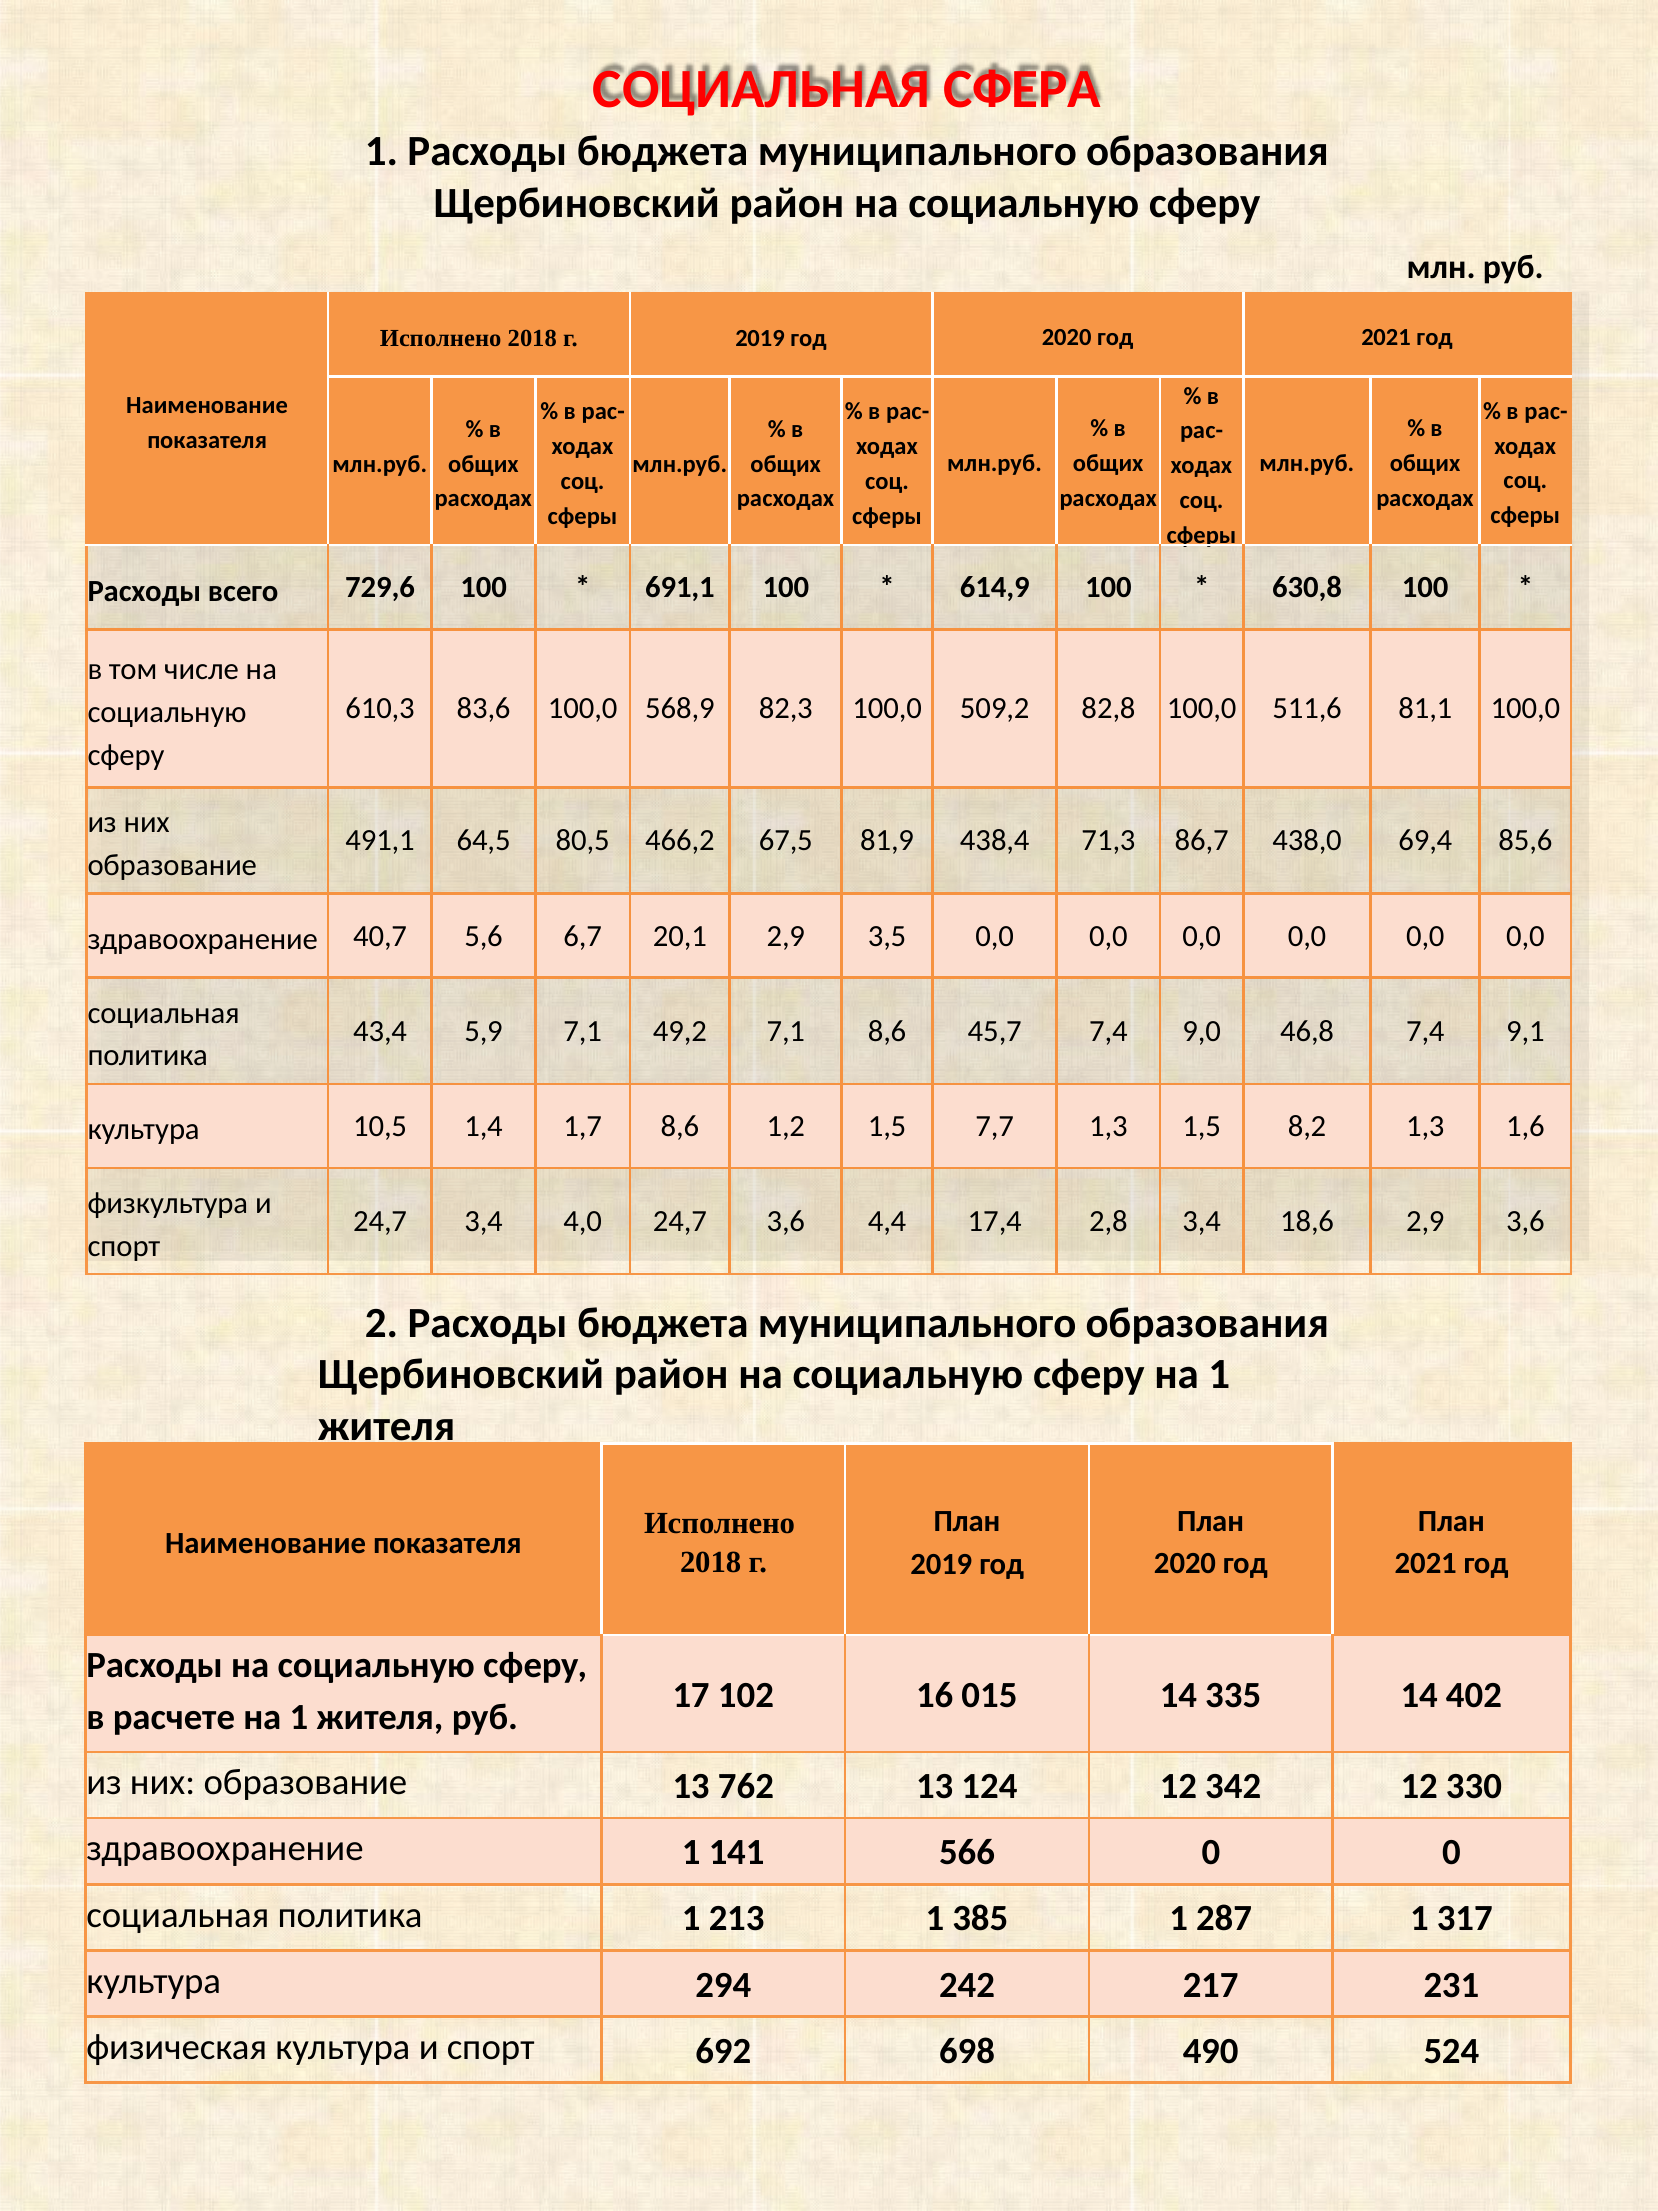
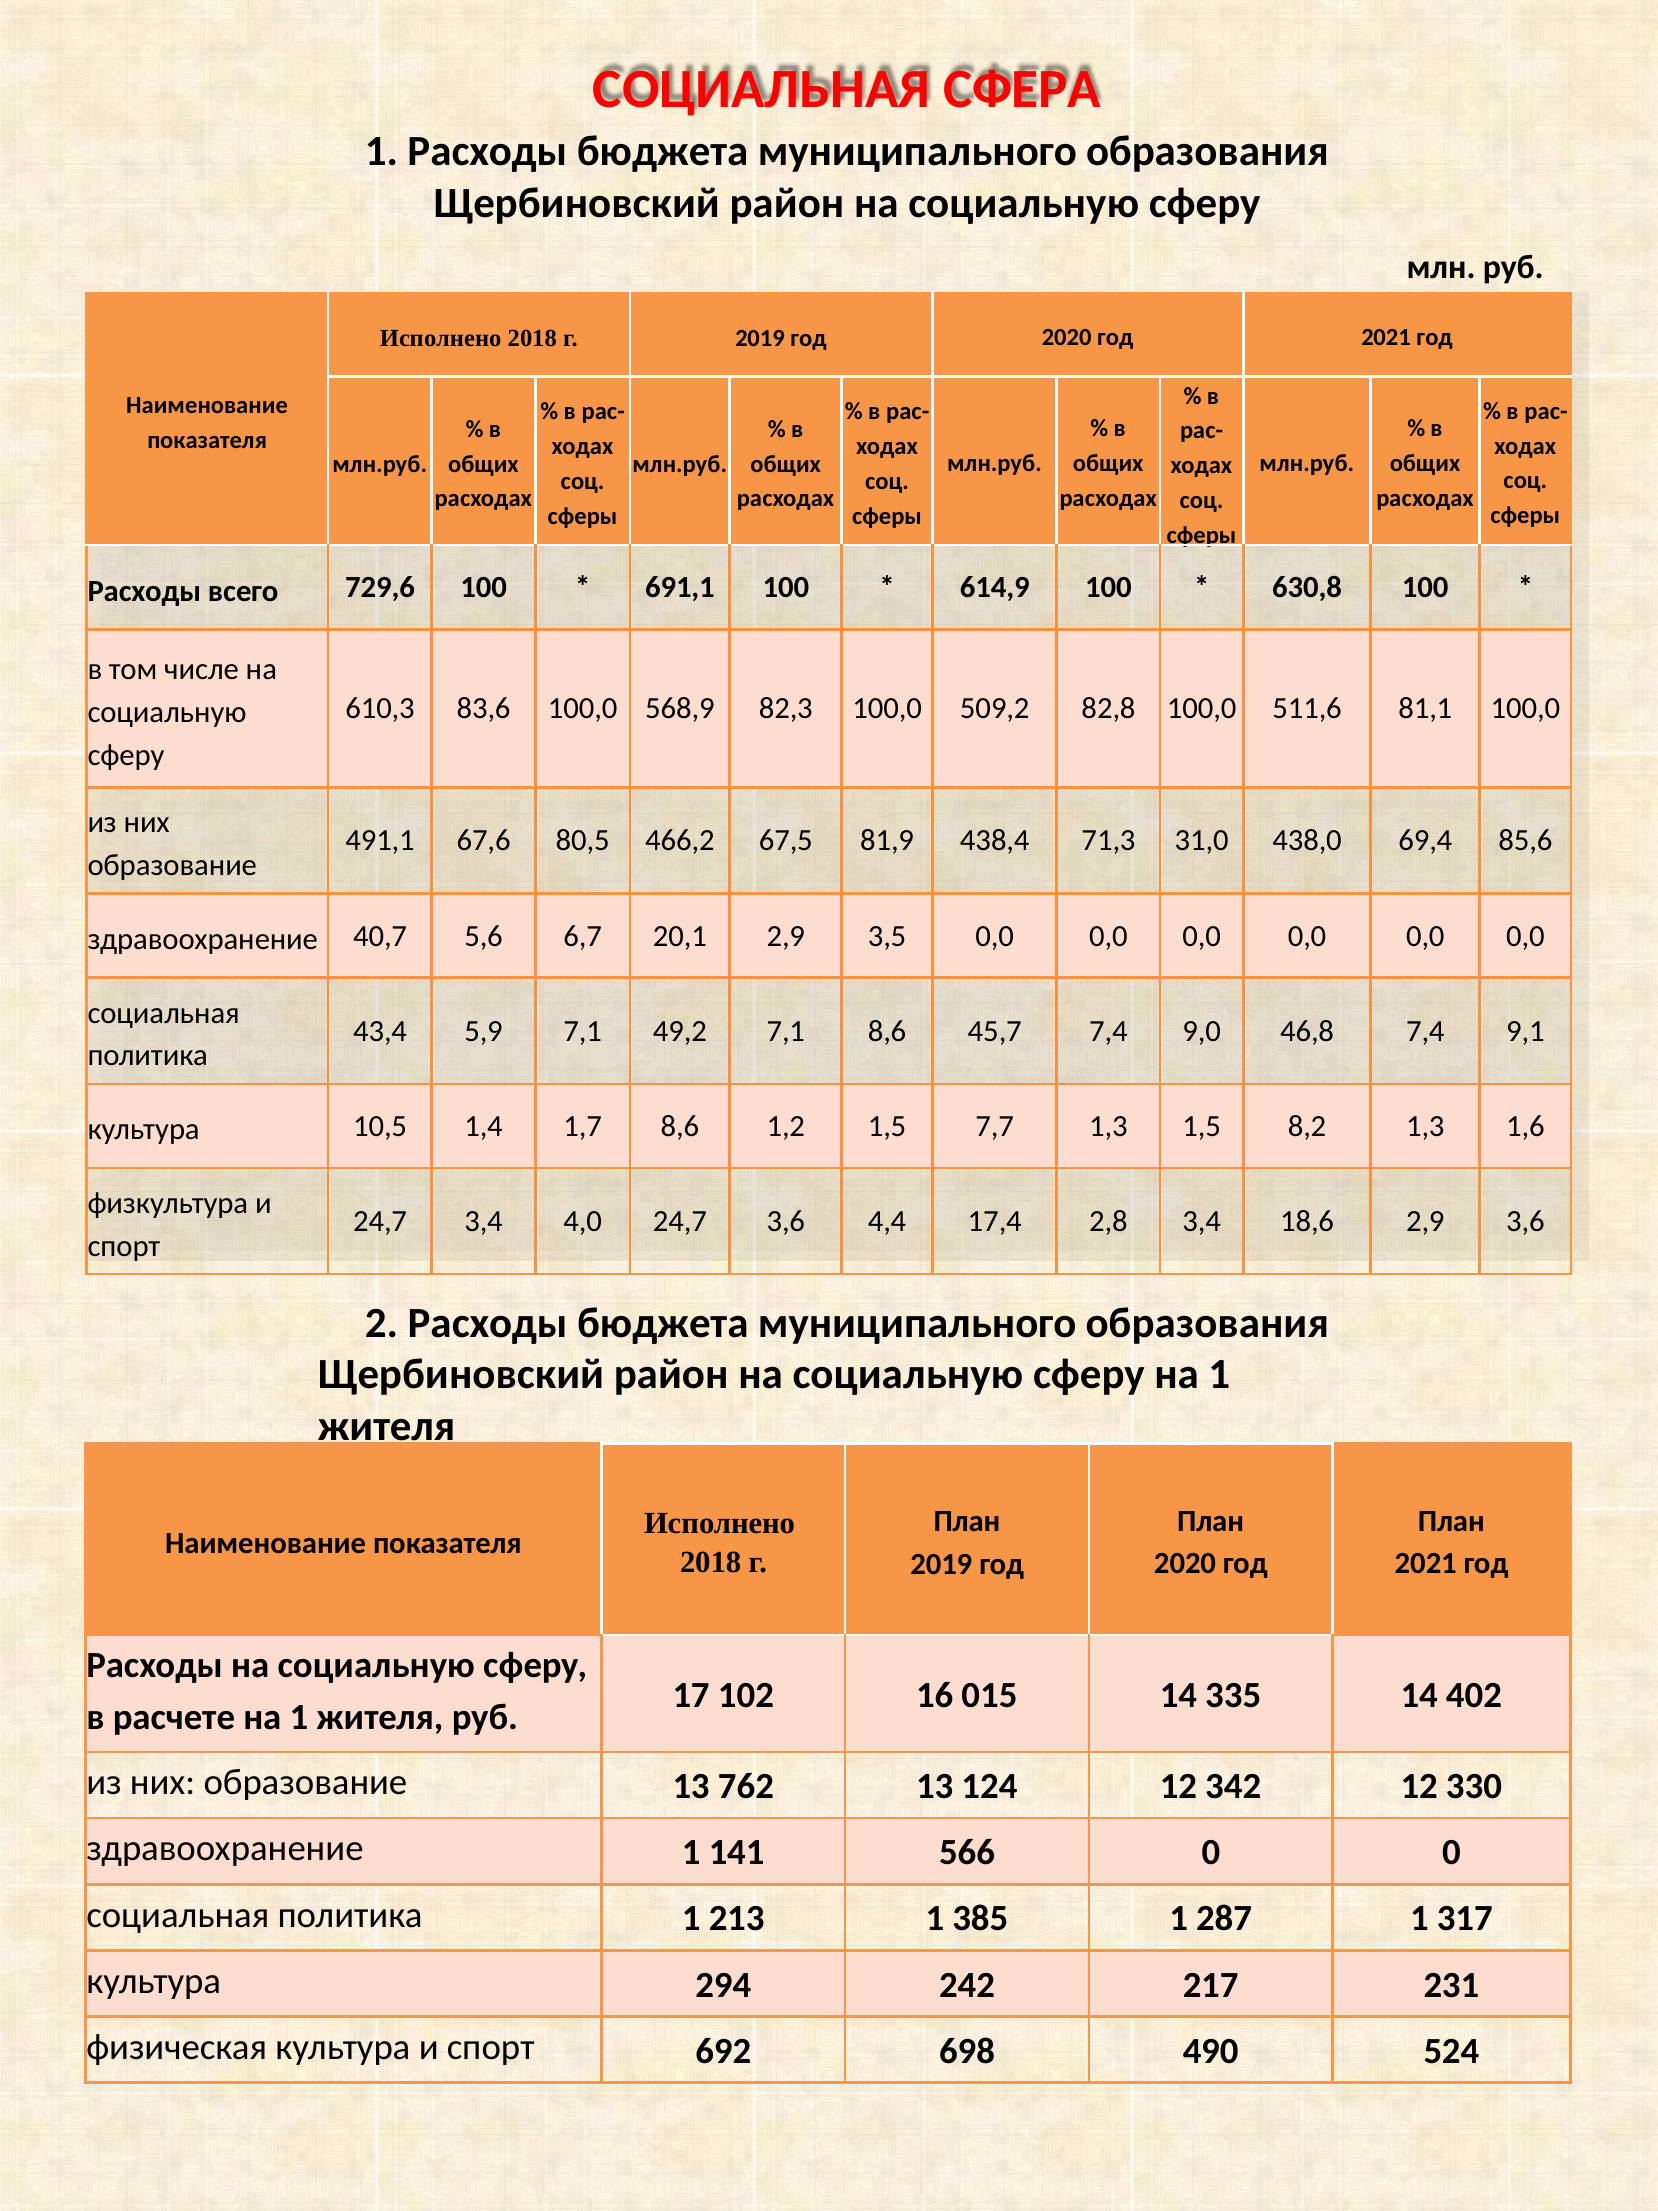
64,5: 64,5 -> 67,6
86,7: 86,7 -> 31,0
